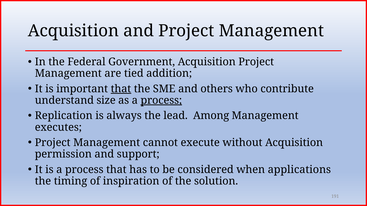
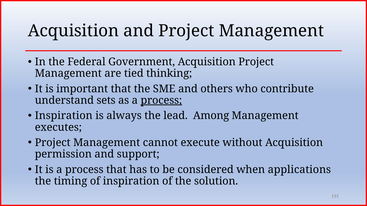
addition: addition -> thinking
that at (121, 89) underline: present -> none
size: size -> sets
Replication at (64, 116): Replication -> Inspiration
